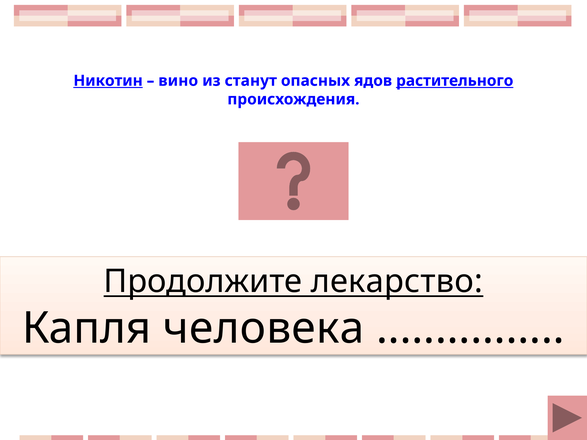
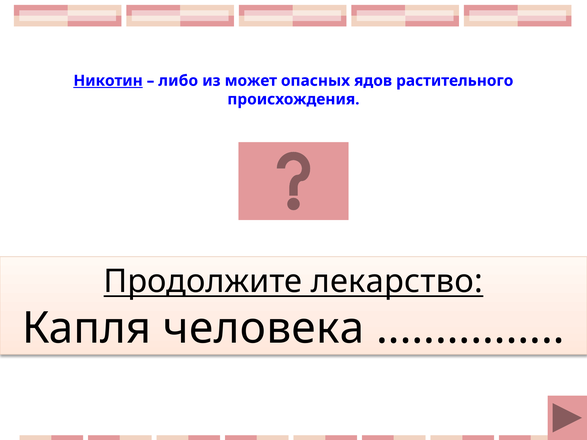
вино: вино -> либо
станут: станут -> может
растительного underline: present -> none
